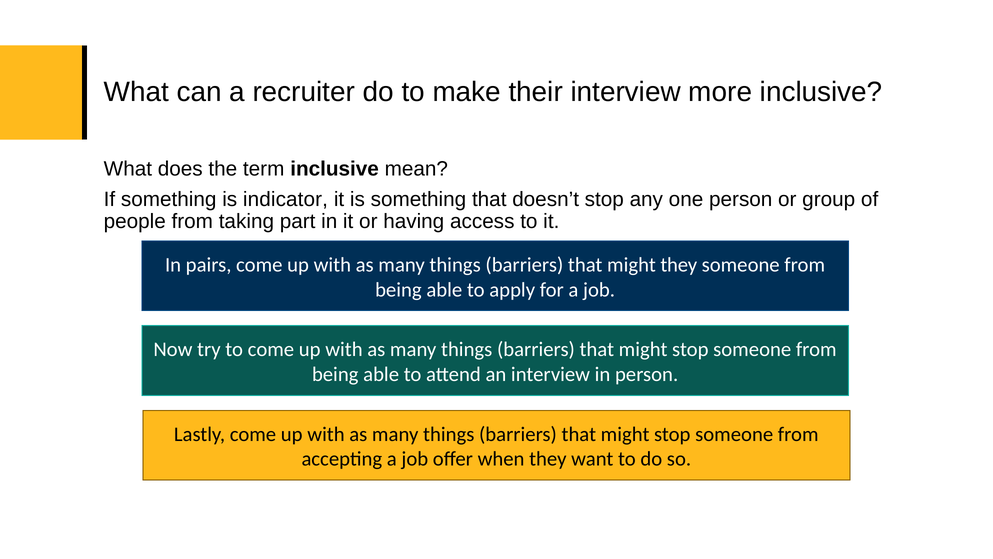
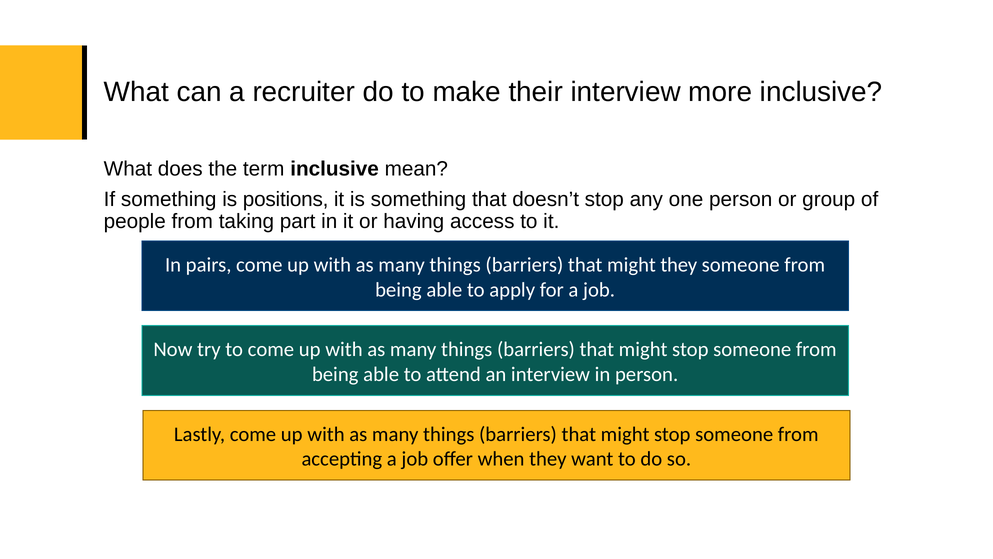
indicator: indicator -> positions
